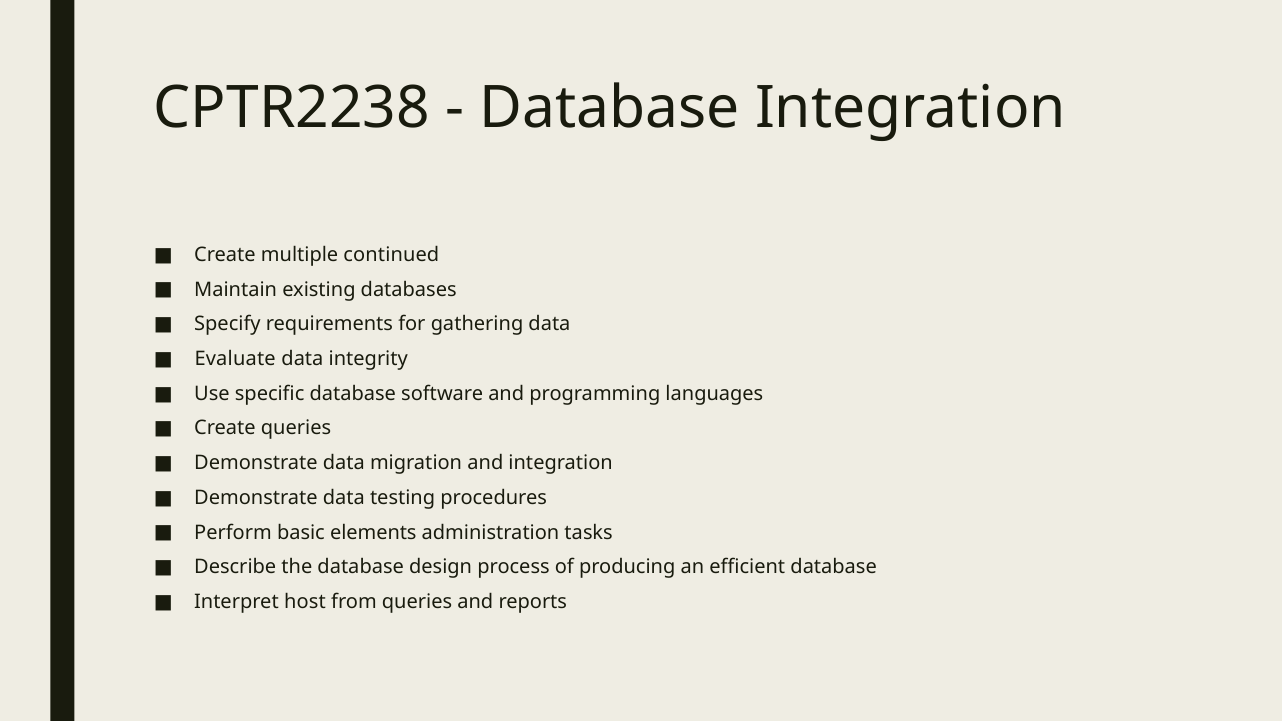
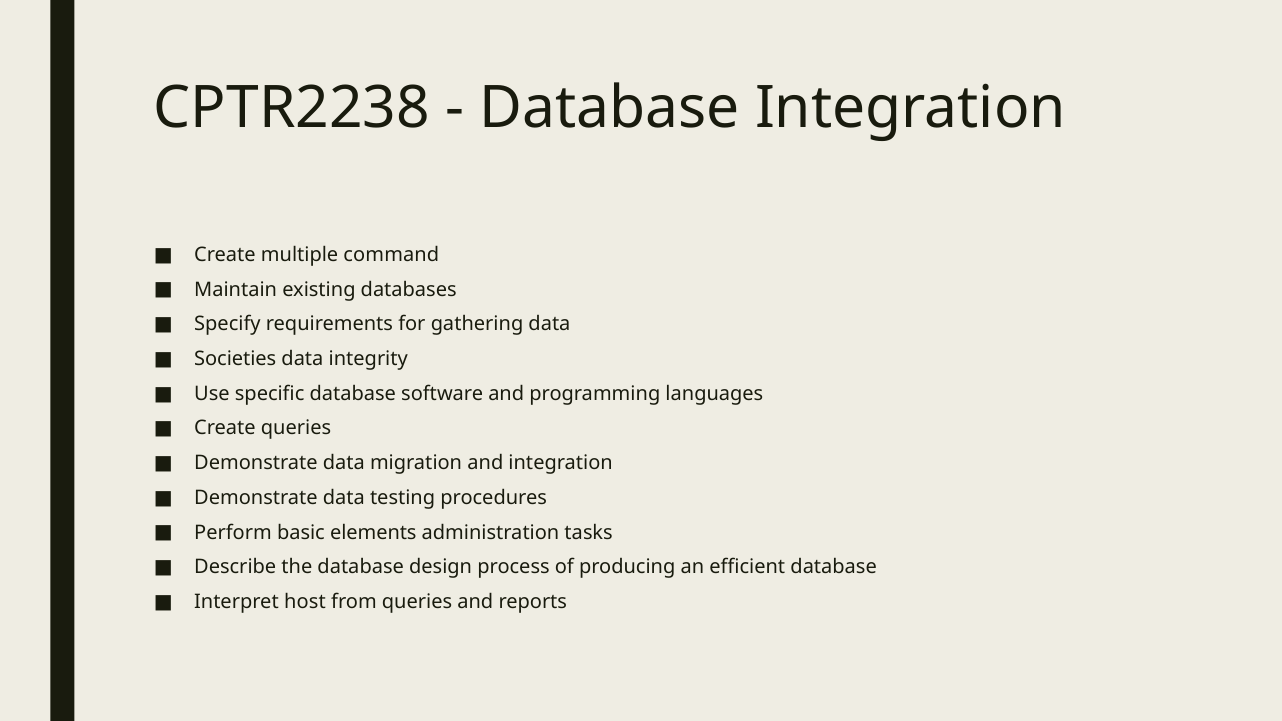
continued: continued -> command
Evaluate: Evaluate -> Societies
